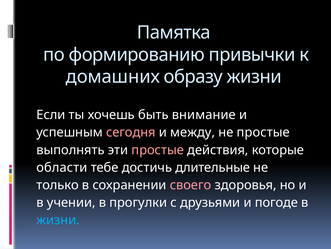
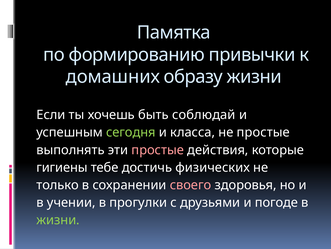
внимание: внимание -> соблюдай
сегодня colour: pink -> light green
между: между -> класса
области: области -> гигиены
длительные: длительные -> физических
жизни at (58, 220) colour: light blue -> light green
